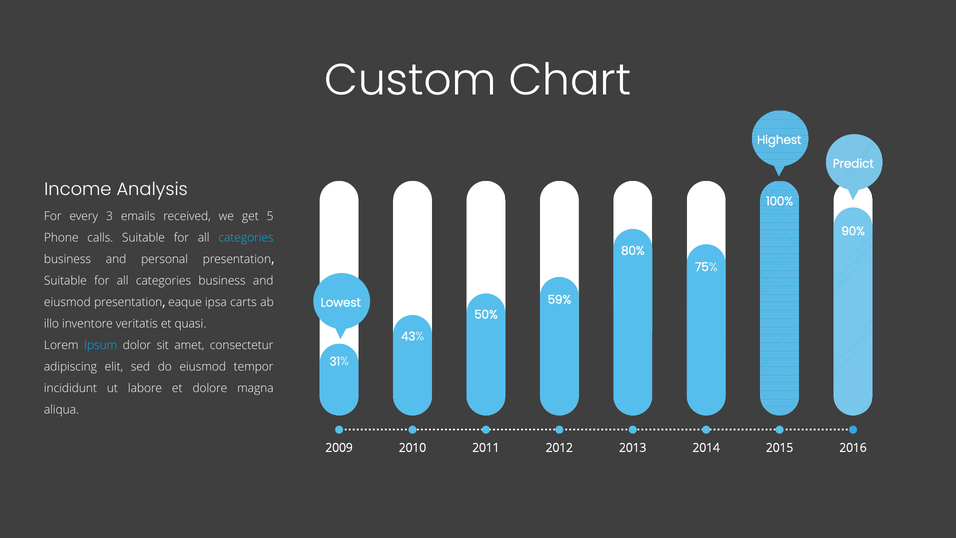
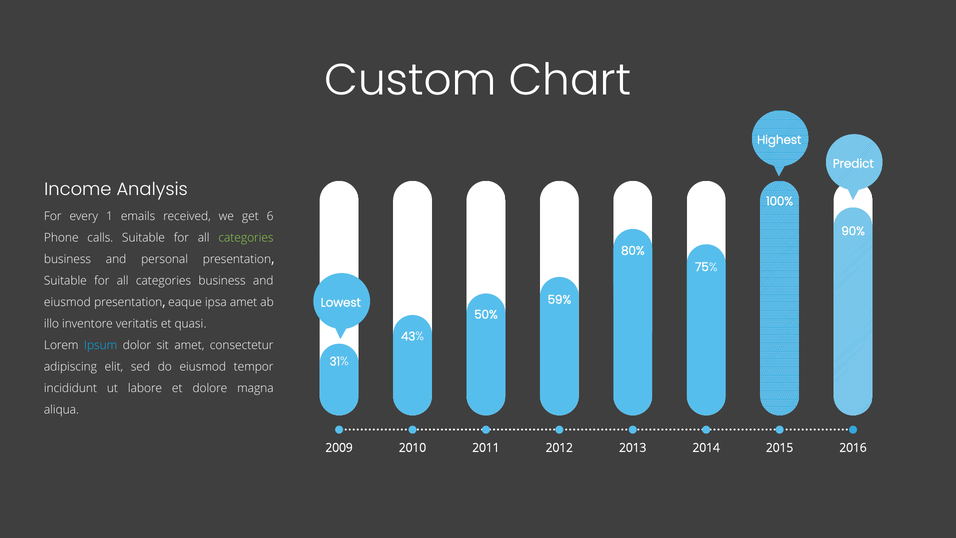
3: 3 -> 1
5: 5 -> 6
categories at (246, 238) colour: light blue -> light green
ipsa carts: carts -> amet
